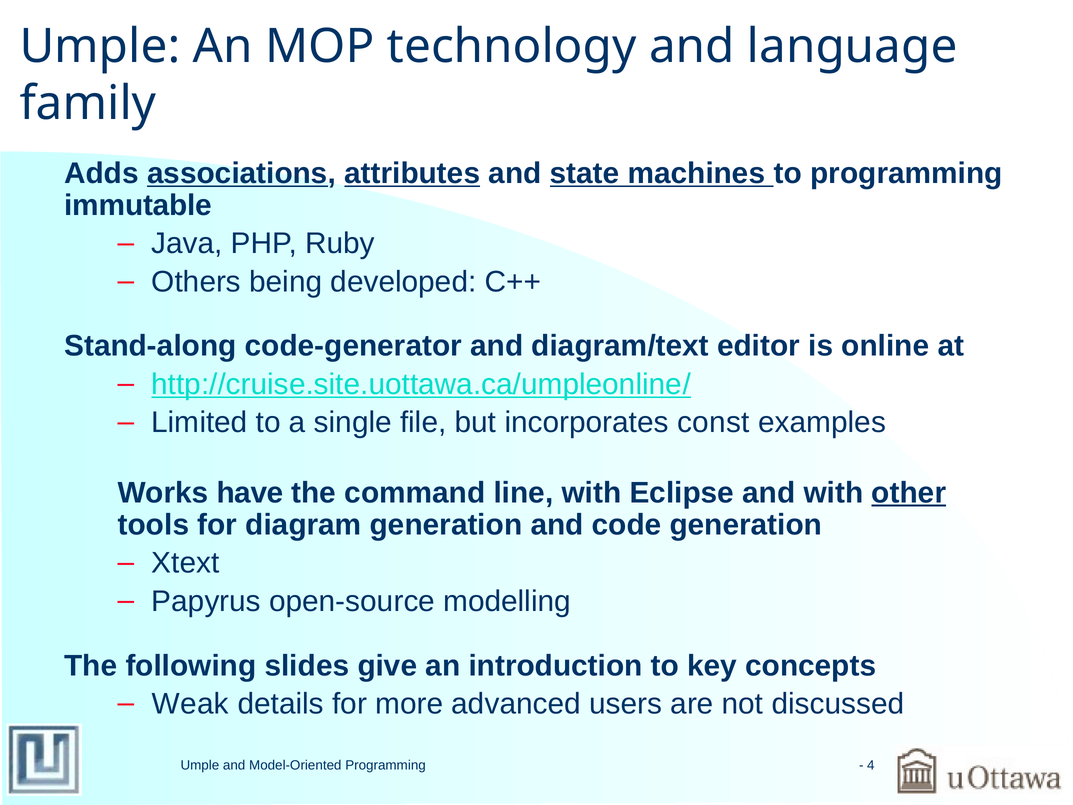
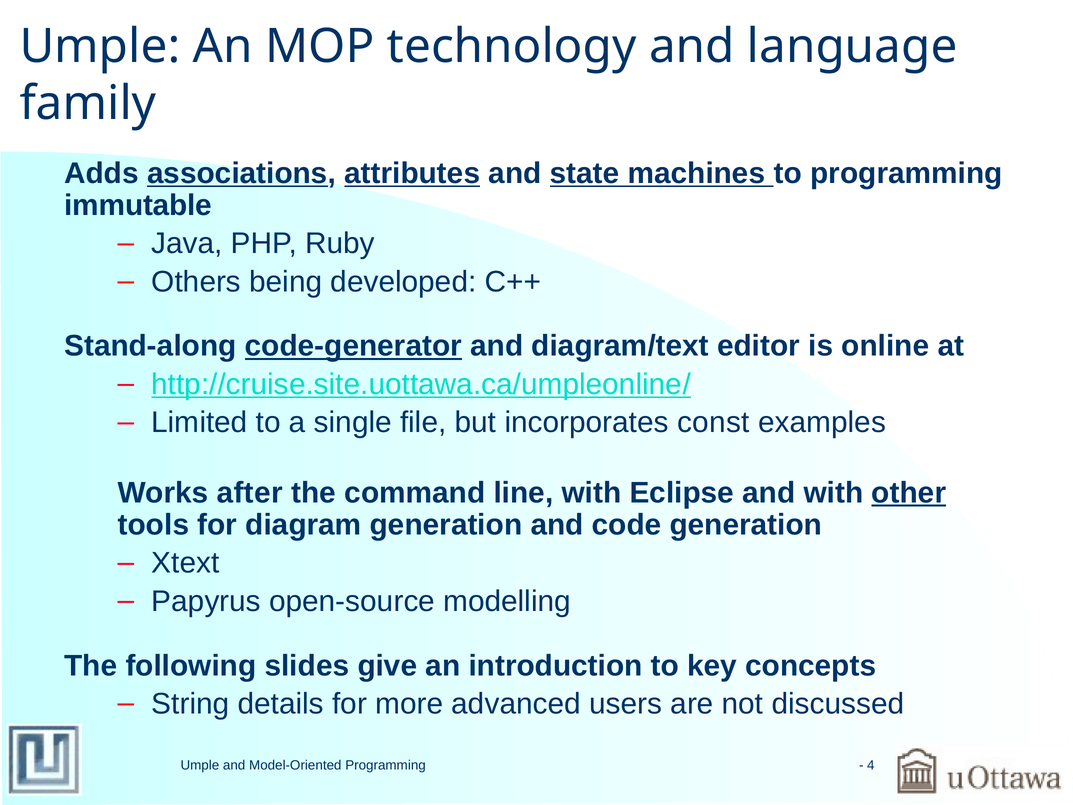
code-generator underline: none -> present
have: have -> after
Weak: Weak -> String
